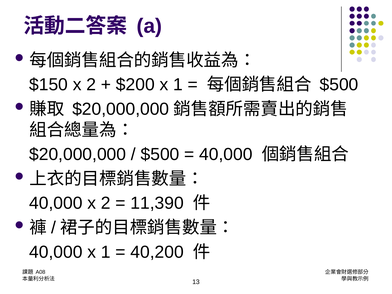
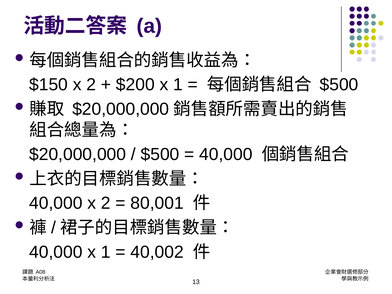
11,390: 11,390 -> 80,001
40,200: 40,200 -> 40,002
